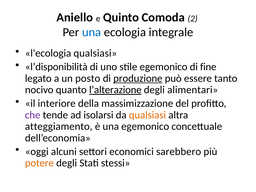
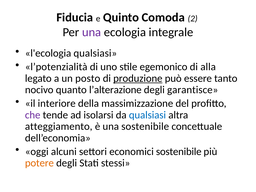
Aniello: Aniello -> Fiducia
una at (92, 32) colour: blue -> purple
l’disponibilità: l’disponibilità -> l’potenzialità
fine: fine -> alla
l’alterazione underline: present -> none
alimentari: alimentari -> garantisce
qualsiasi at (147, 115) colour: orange -> blue
una egemonico: egemonico -> sostenibile
economici sarebbero: sarebbero -> sostenibile
